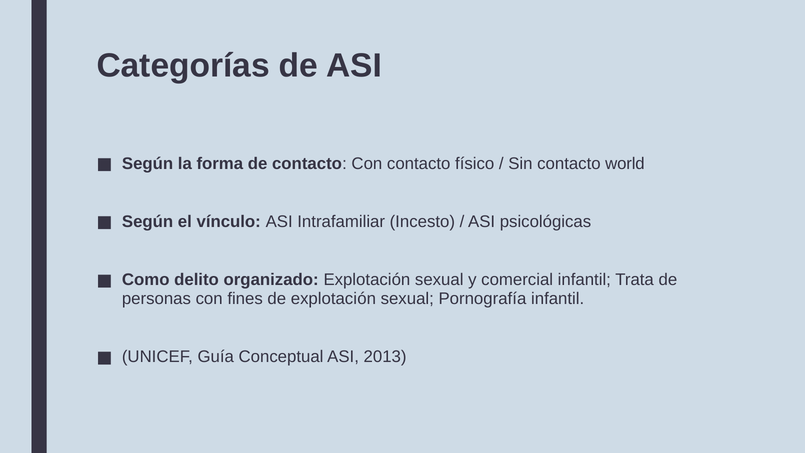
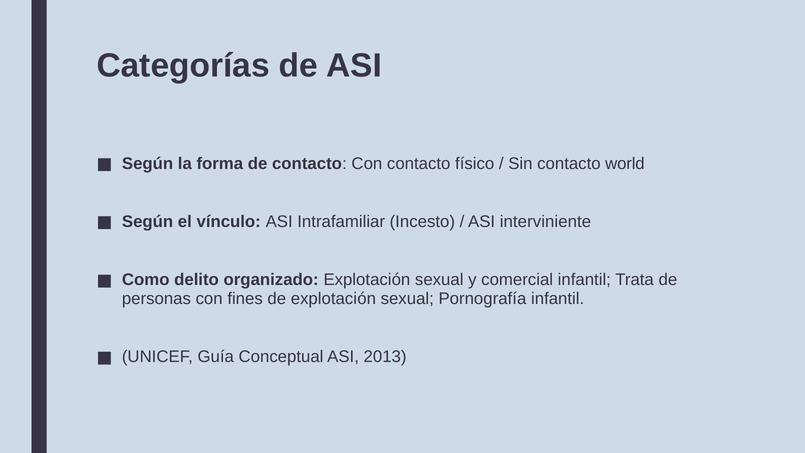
psicológicas: psicológicas -> interviniente
